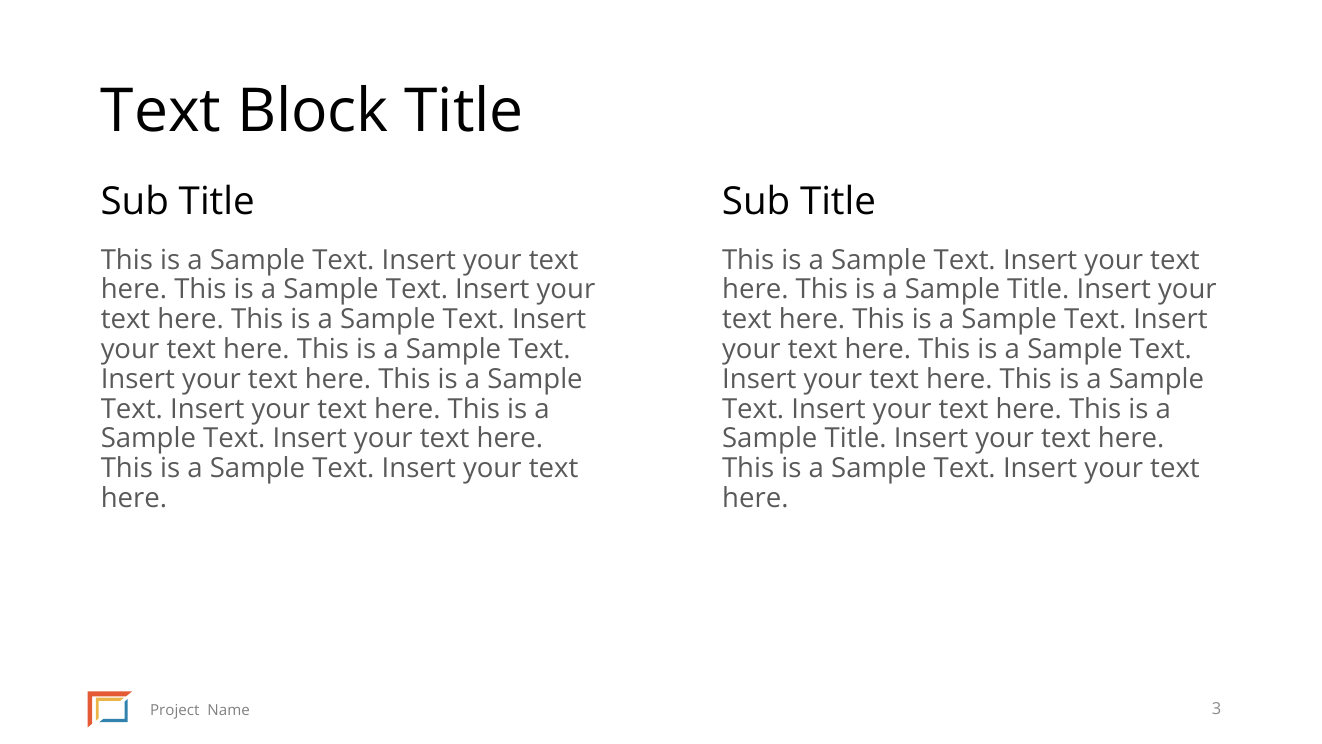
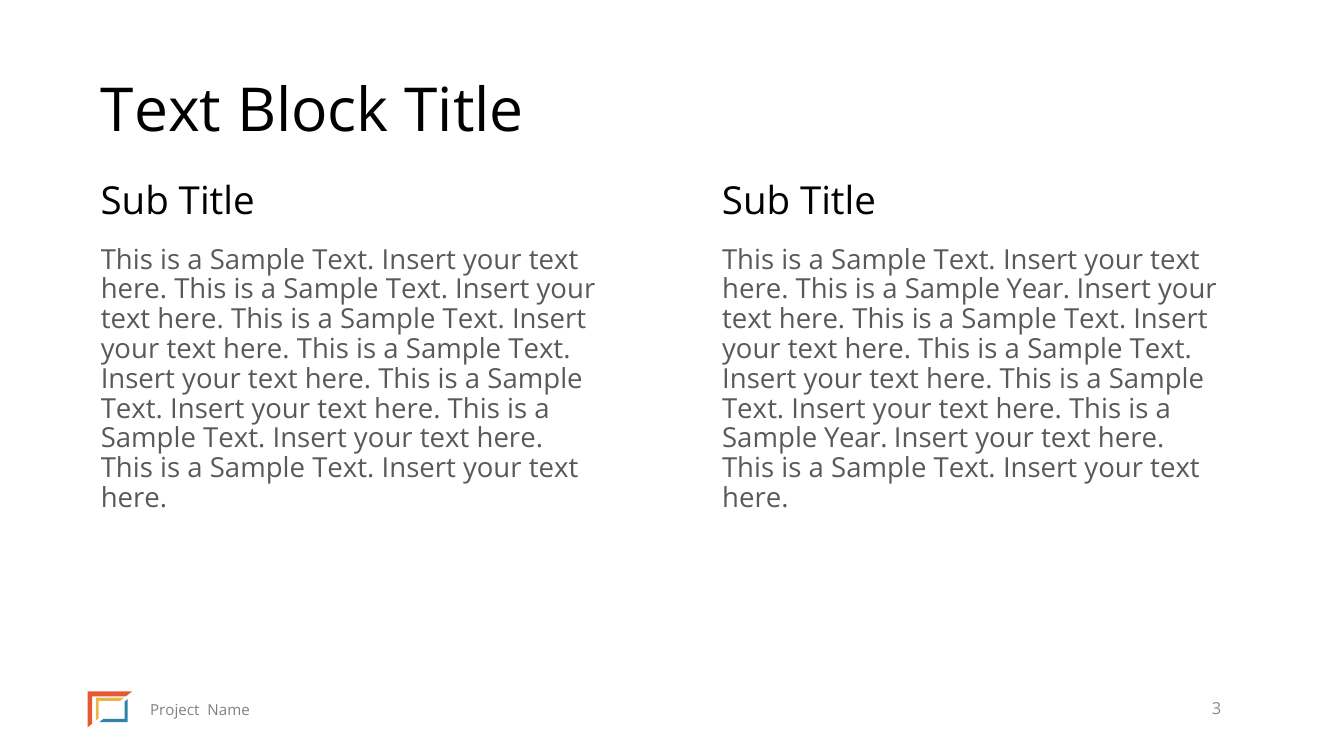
Title at (1038, 290): Title -> Year
Title at (856, 438): Title -> Year
